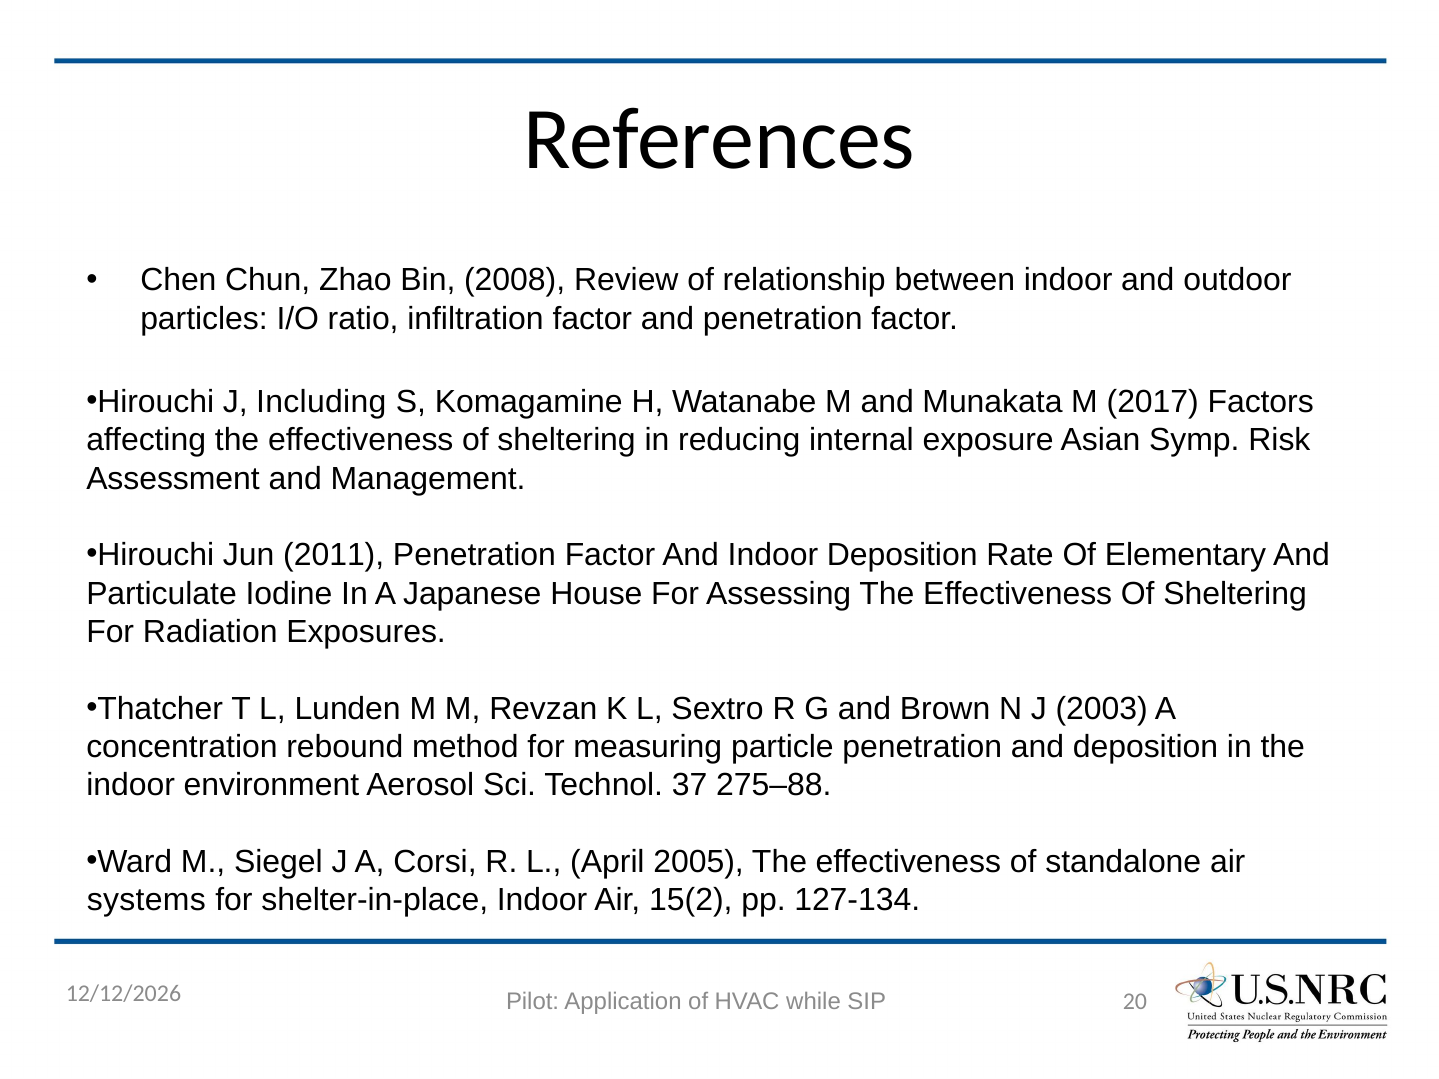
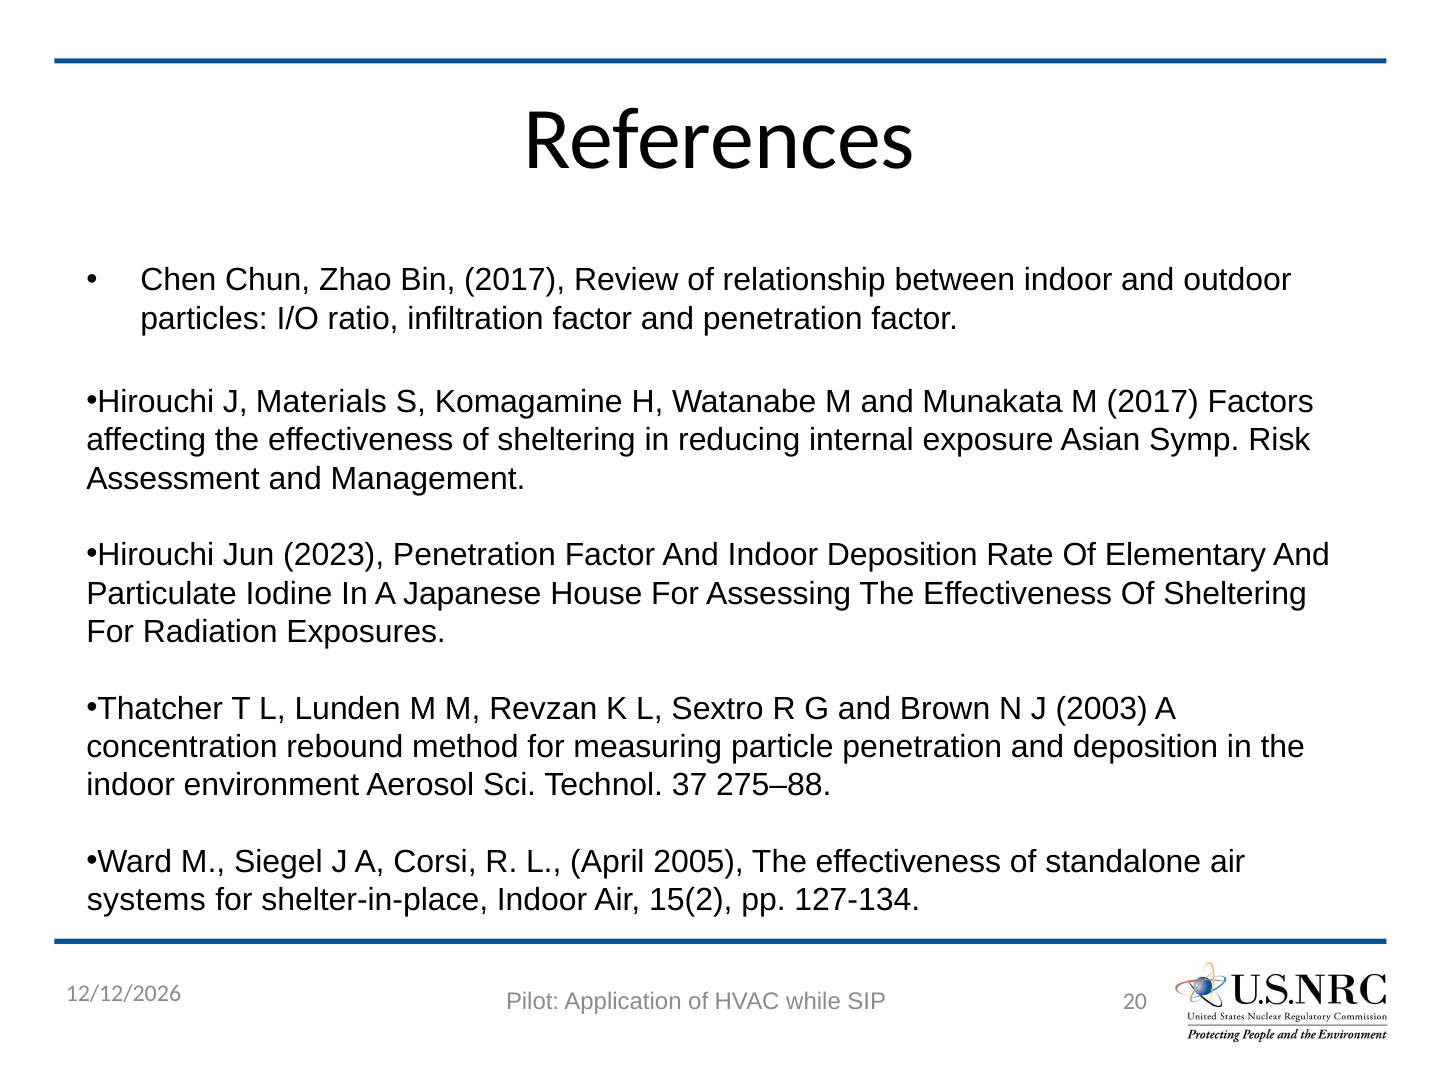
Bin 2008: 2008 -> 2017
Including: Including -> Materials
2011: 2011 -> 2023
